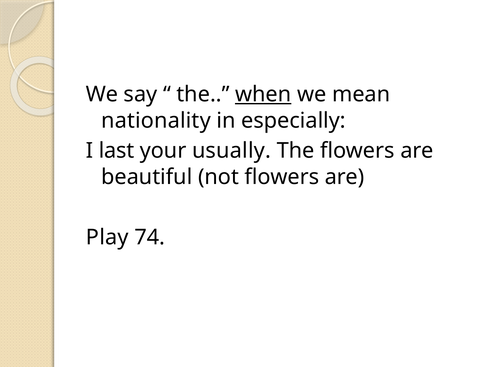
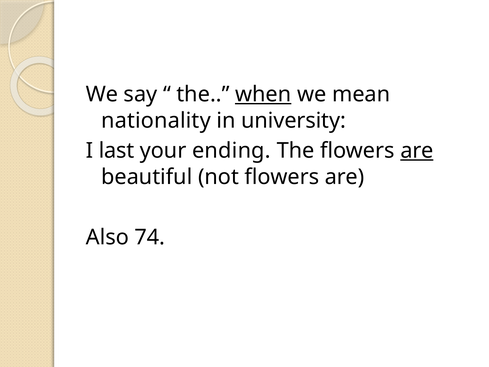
especially: especially -> university
usually: usually -> ending
are at (417, 151) underline: none -> present
Play: Play -> Also
